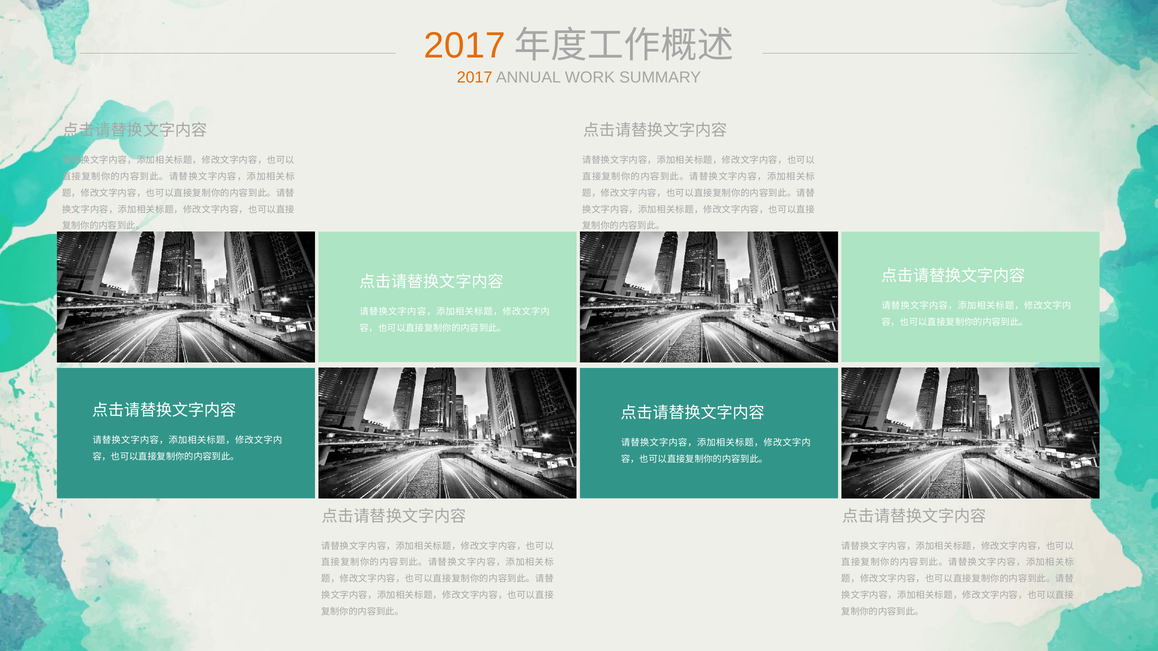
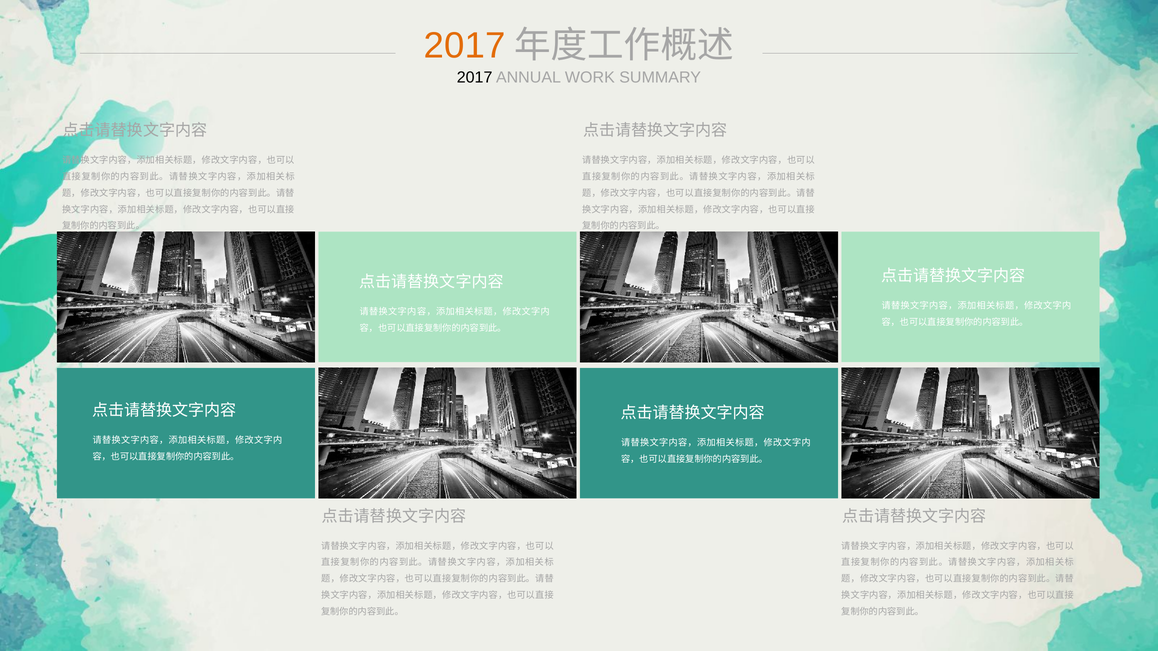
2017 at (475, 78) colour: orange -> black
